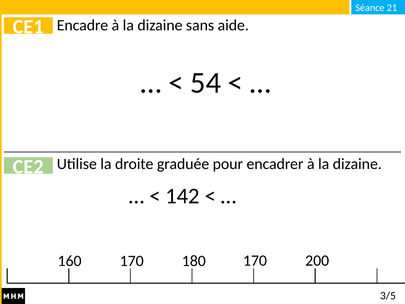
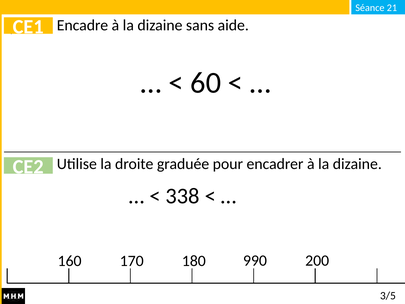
54: 54 -> 60
142: 142 -> 338
180 170: 170 -> 990
